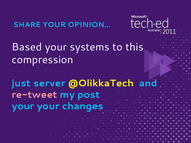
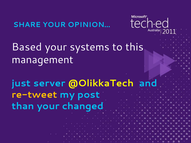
compression: compression -> management
re-tweet colour: pink -> yellow
your at (23, 106): your -> than
changes: changes -> changed
